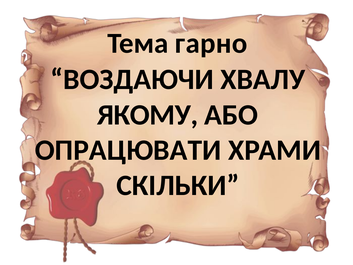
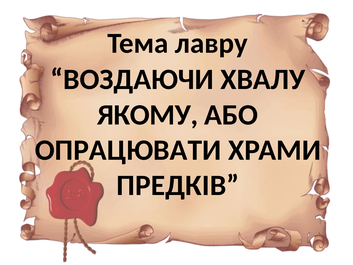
гарно: гарно -> лавру
СКІЛЬКИ: СКІЛЬКИ -> ПРЕДКІВ
